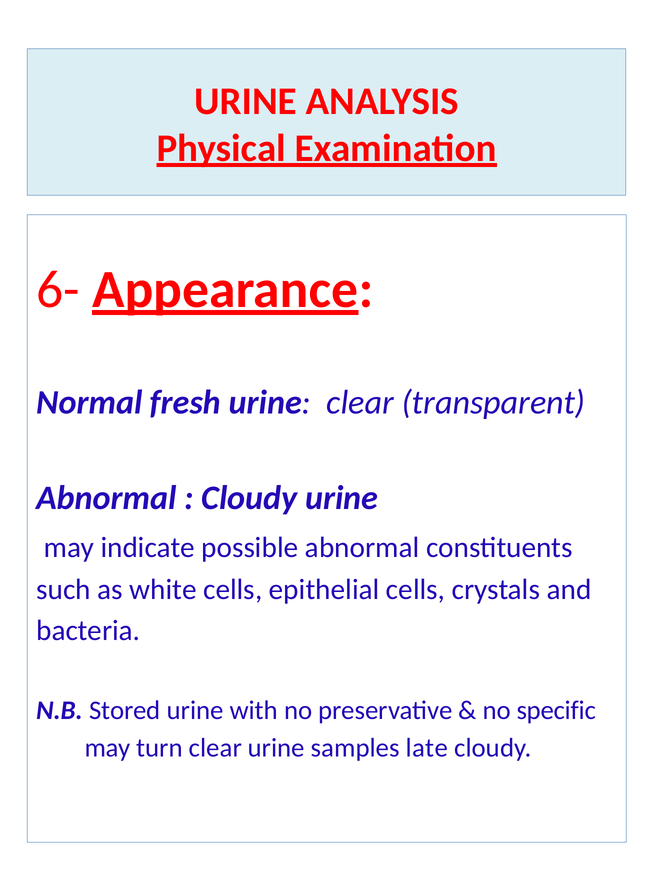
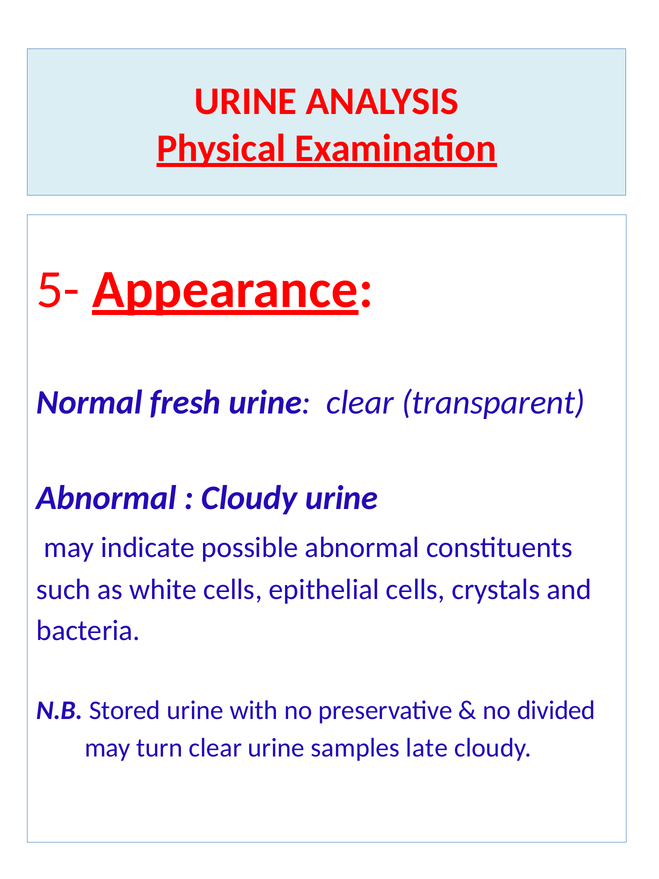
6-: 6- -> 5-
specific: specific -> divided
